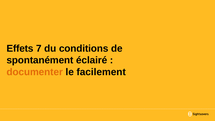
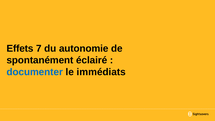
conditions: conditions -> autonomie
documenter colour: orange -> blue
facilement: facilement -> immédiats
